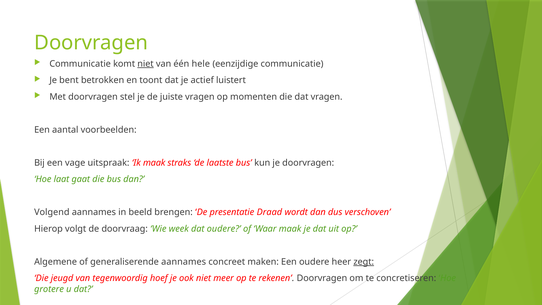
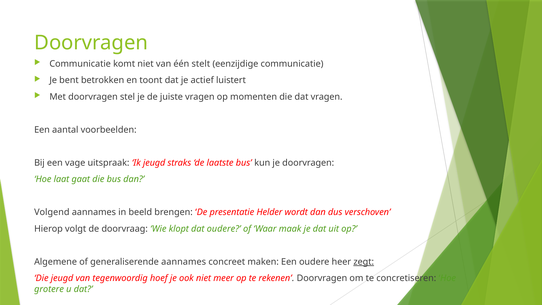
niet at (146, 64) underline: present -> none
hele: hele -> stelt
Ik maak: maak -> jeugd
Draad: Draad -> Helder
week: week -> klopt
